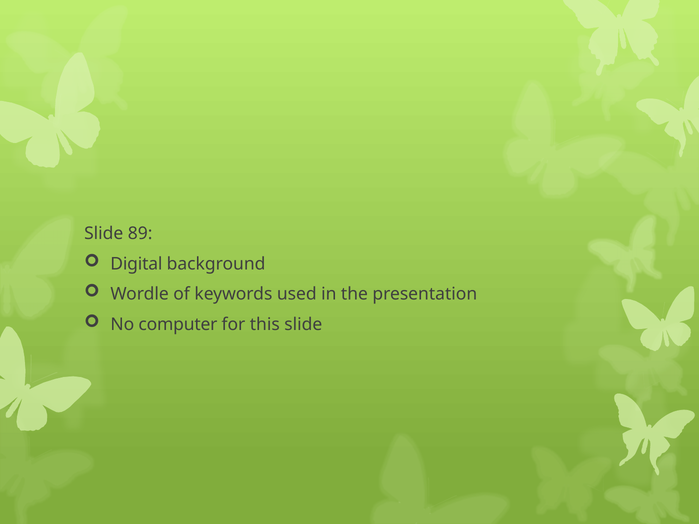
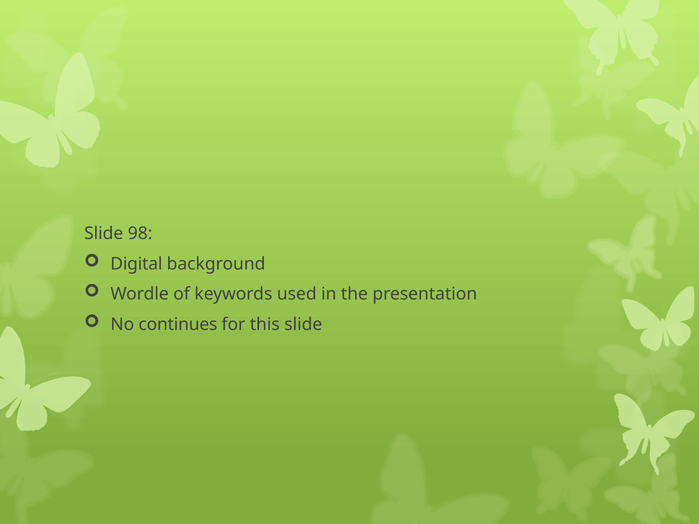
89: 89 -> 98
computer: computer -> continues
